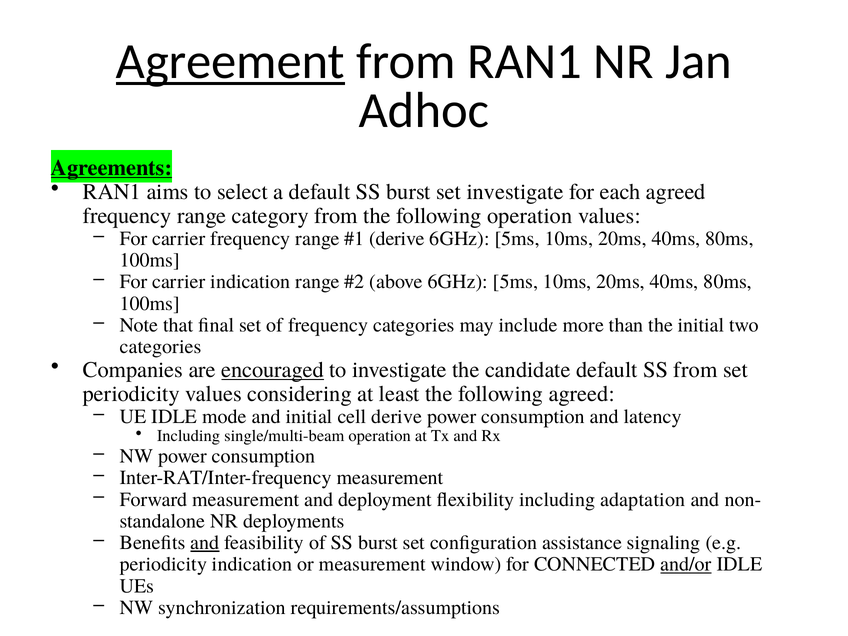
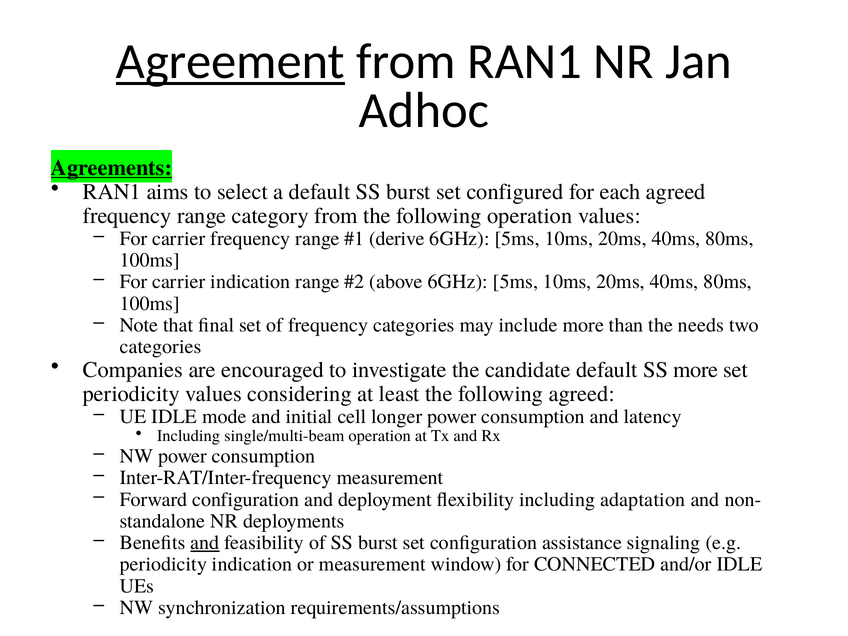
set investigate: investigate -> configured
the initial: initial -> needs
encouraged underline: present -> none
SS from: from -> more
cell derive: derive -> longer
Forward measurement: measurement -> configuration
and/or underline: present -> none
